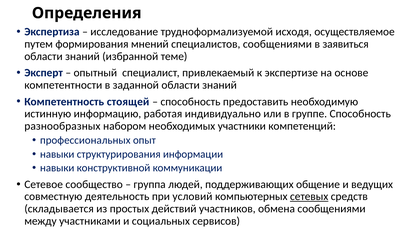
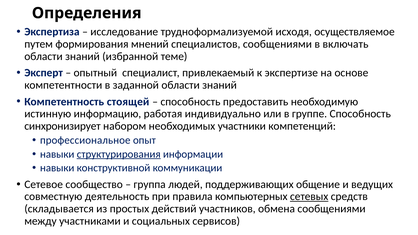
заявиться: заявиться -> включать
разнообразных: разнообразных -> синхронизирует
профессиональных: профессиональных -> профессиональное
структурирования underline: none -> present
условий: условий -> правила
